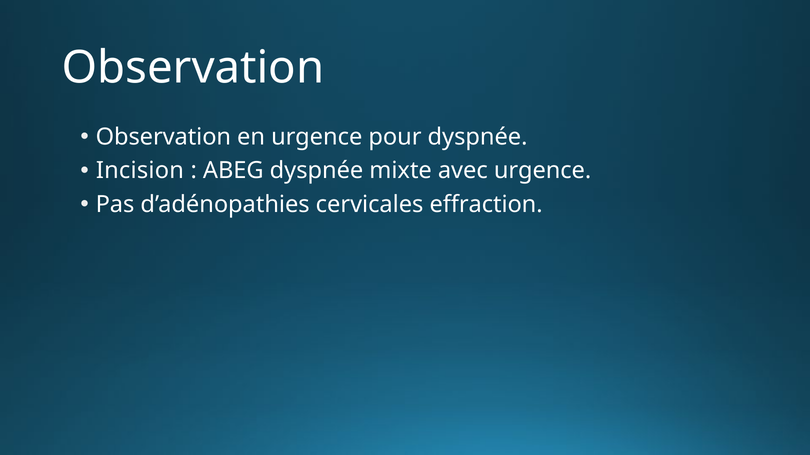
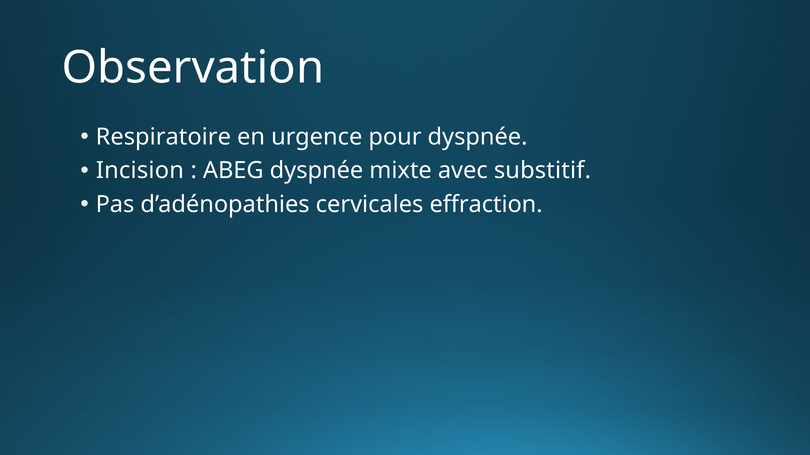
Observation at (163, 137): Observation -> Respiratoire
avec urgence: urgence -> substitif
